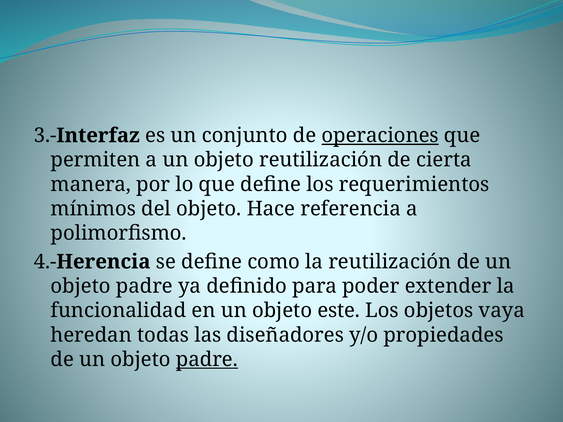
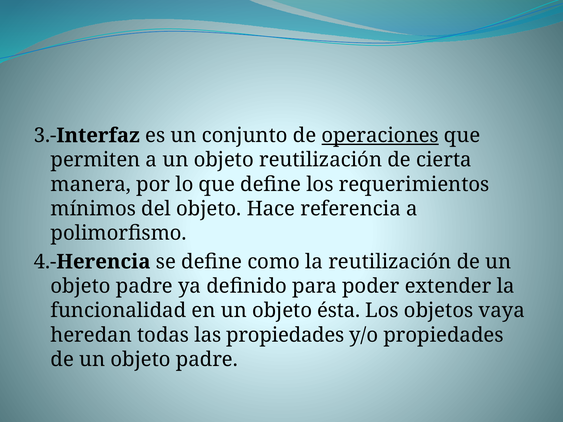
este: este -> ésta
las diseñadores: diseñadores -> propiedades
padre at (207, 360) underline: present -> none
